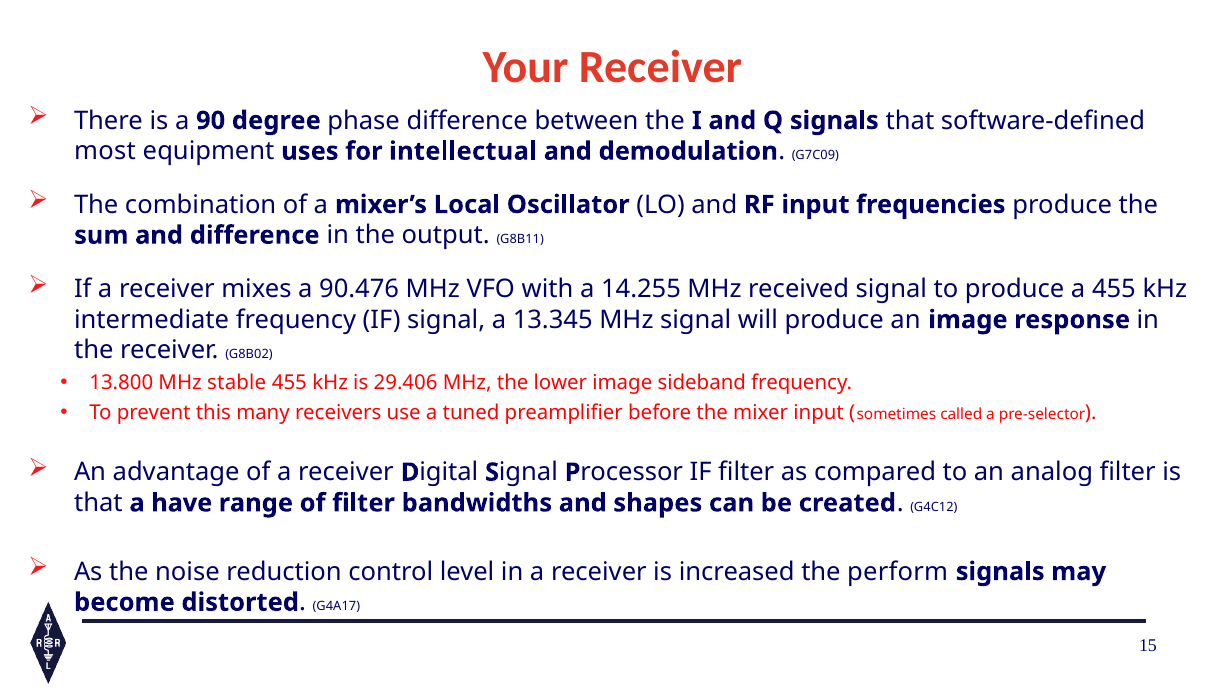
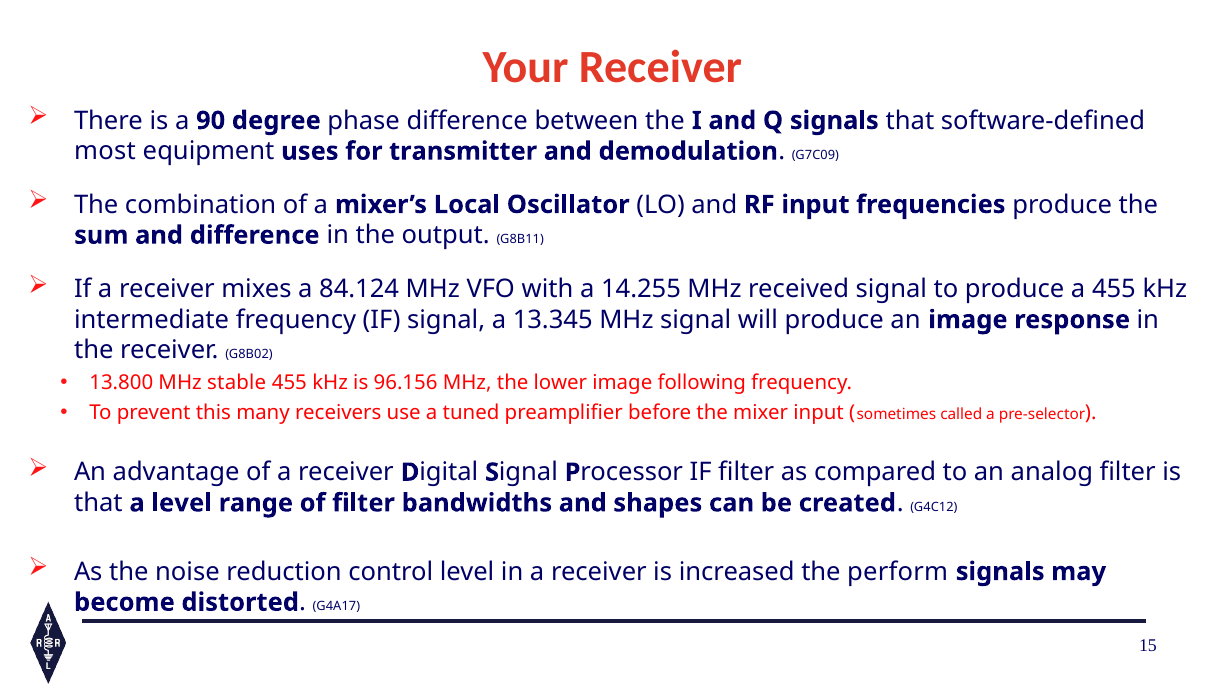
intellectual: intellectual -> transmitter
90.476: 90.476 -> 84.124
29.406: 29.406 -> 96.156
sideband: sideband -> following
a have: have -> level
